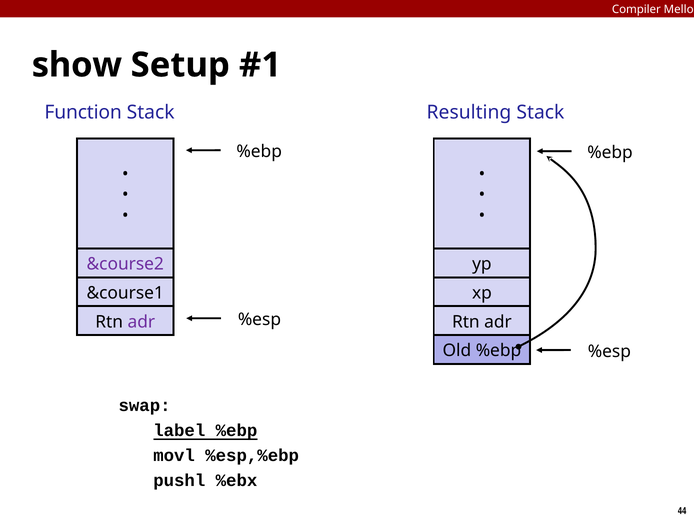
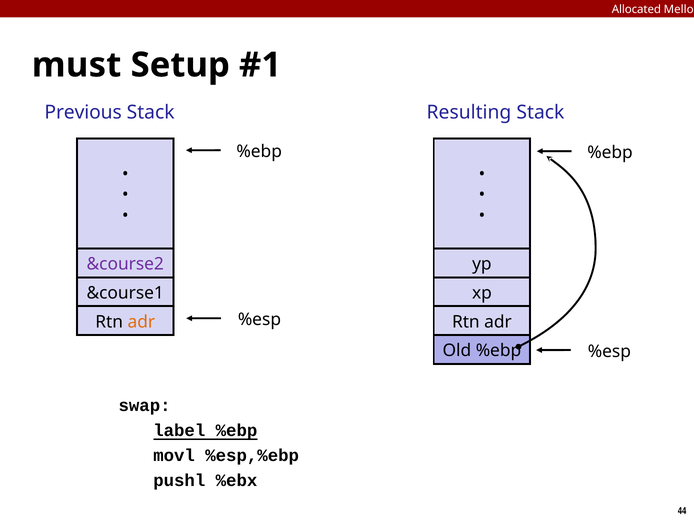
Compiler: Compiler -> Allocated
show: show -> must
Function: Function -> Previous
adr at (141, 322) colour: purple -> orange
